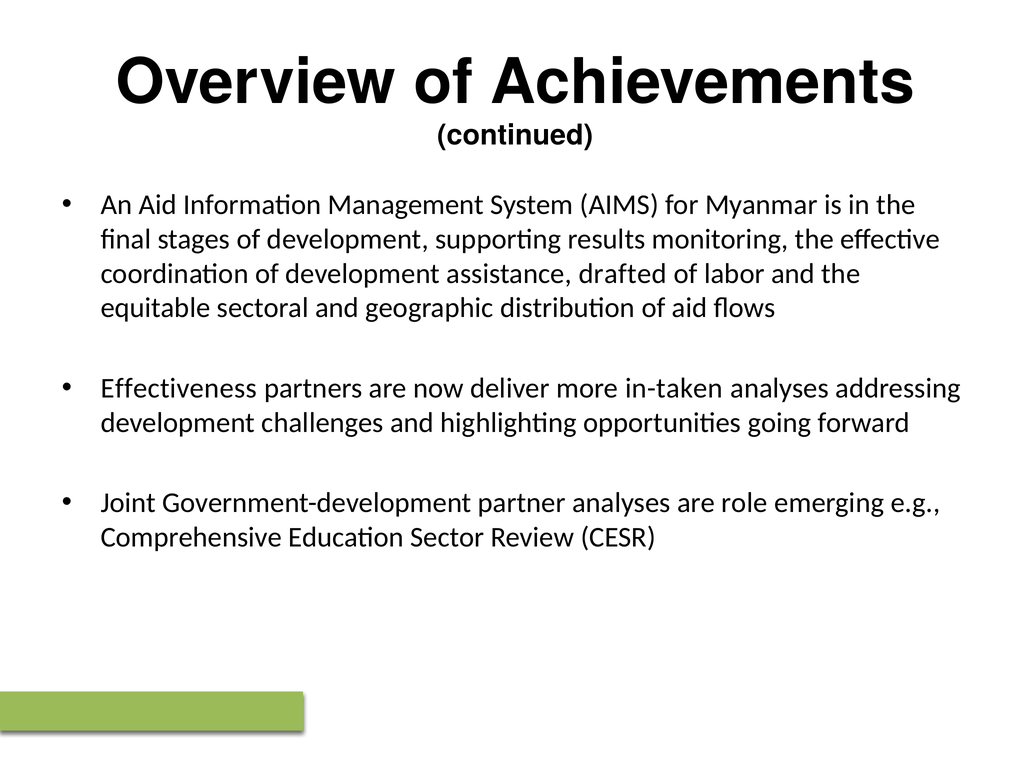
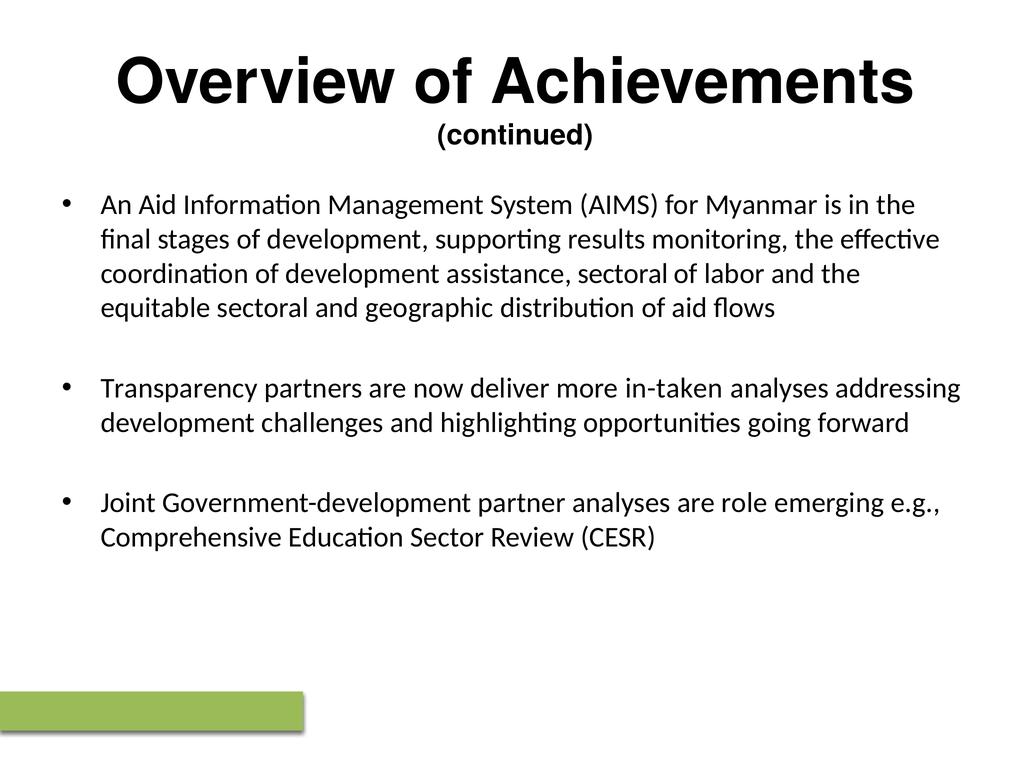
assistance drafted: drafted -> sectoral
Effectiveness: Effectiveness -> Transparency
